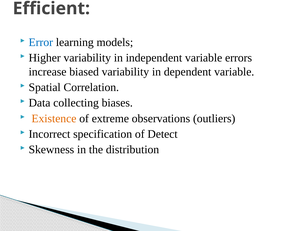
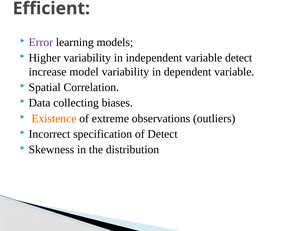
Error colour: blue -> purple
variable errors: errors -> detect
biased: biased -> model
